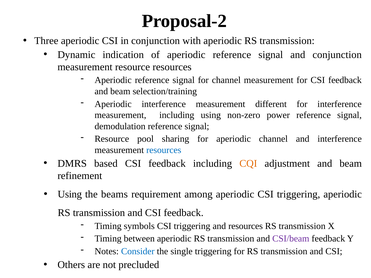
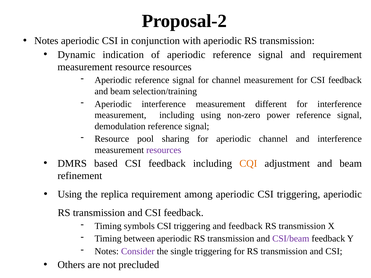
Three at (46, 41): Three -> Notes
and conjunction: conjunction -> requirement
resources at (164, 150) colour: blue -> purple
beams: beams -> replica
and resources: resources -> feedback
Consider colour: blue -> purple
